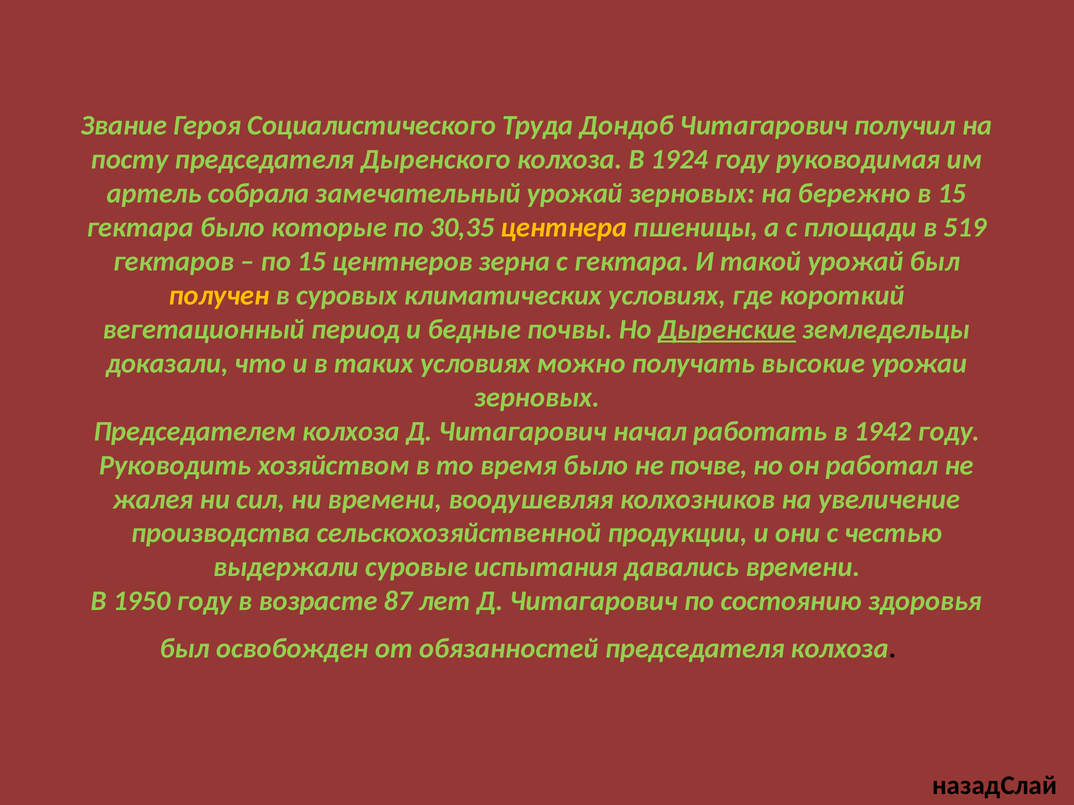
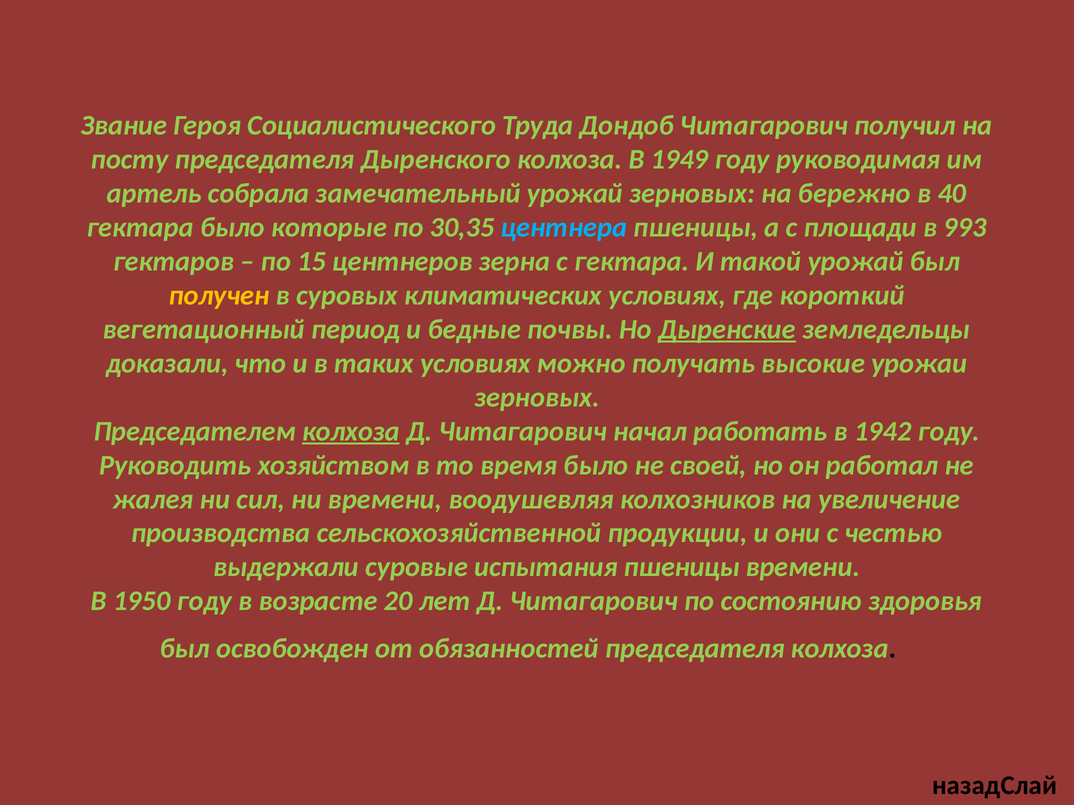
1924: 1924 -> 1949
в 15: 15 -> 40
центнера colour: yellow -> light blue
519: 519 -> 993
колхоза at (351, 431) underline: none -> present
почве: почве -> своей
испытания давались: давались -> пшеницы
87: 87 -> 20
